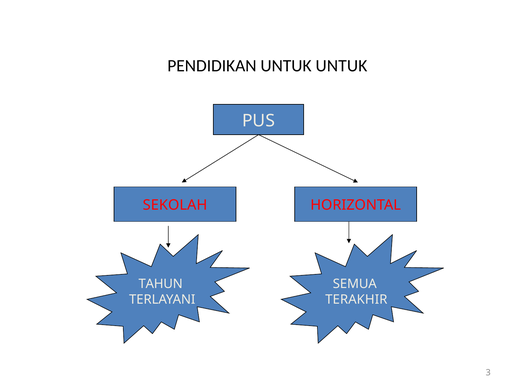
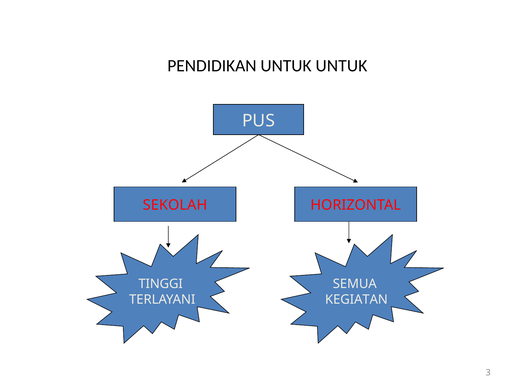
TAHUN: TAHUN -> TINGGI
TERAKHIR: TERAKHIR -> KEGIATAN
